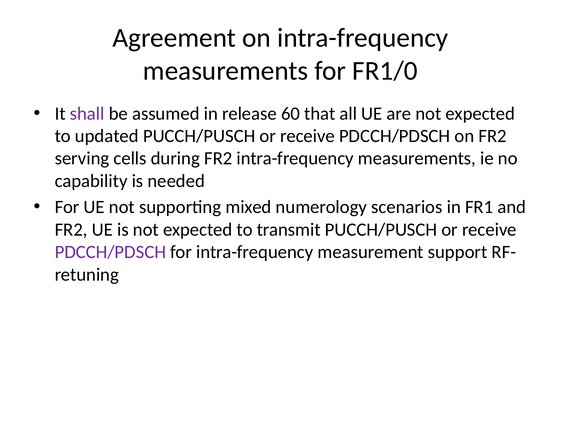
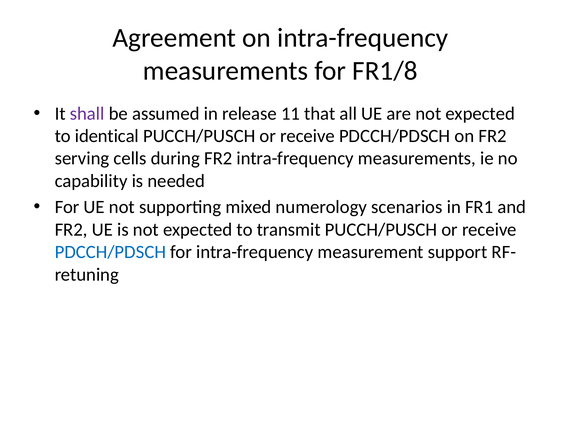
FR1/0: FR1/0 -> FR1/8
60: 60 -> 11
updated: updated -> identical
PDCCH/PDSCH at (110, 252) colour: purple -> blue
